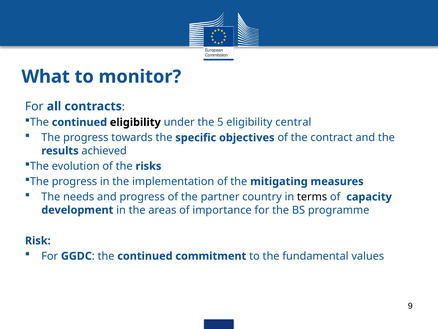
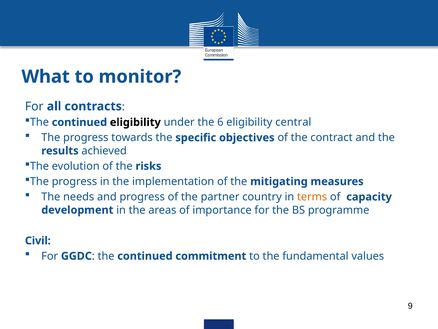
5: 5 -> 6
terms colour: black -> orange
Risk: Risk -> Civil
